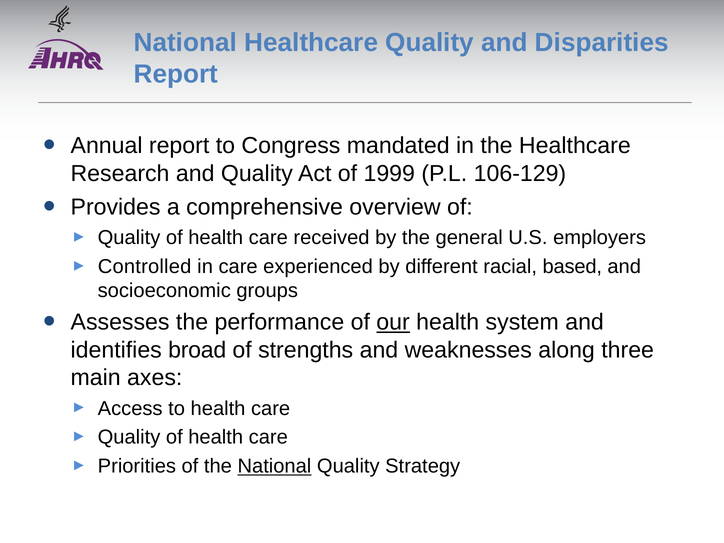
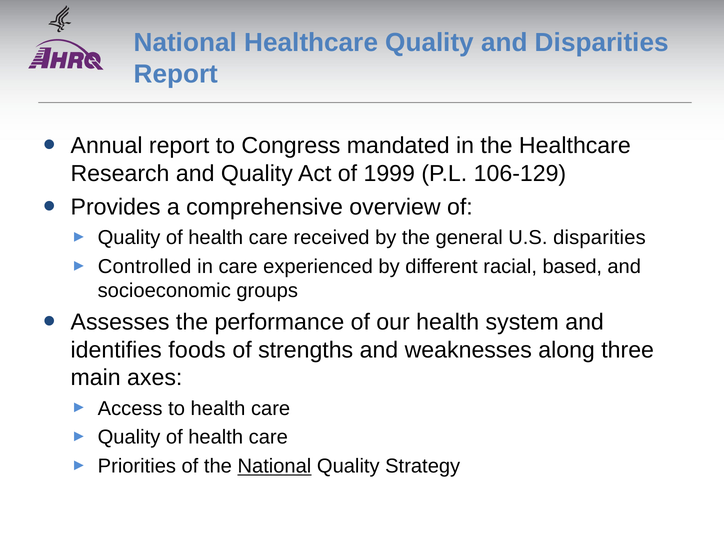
U.S employers: employers -> disparities
our underline: present -> none
broad: broad -> foods
